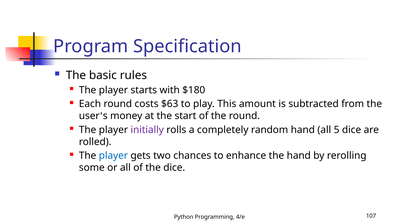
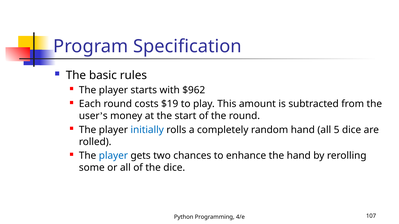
$180: $180 -> $962
$63: $63 -> $19
initially colour: purple -> blue
